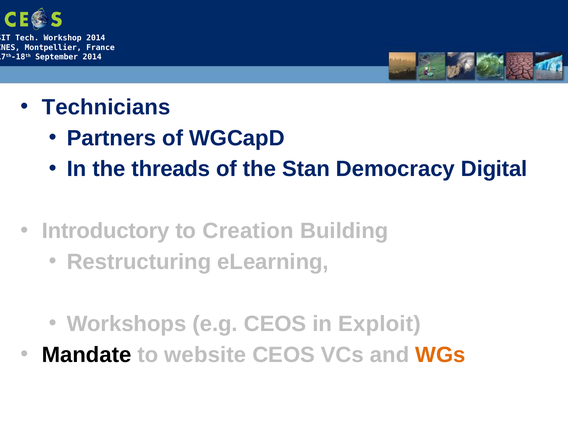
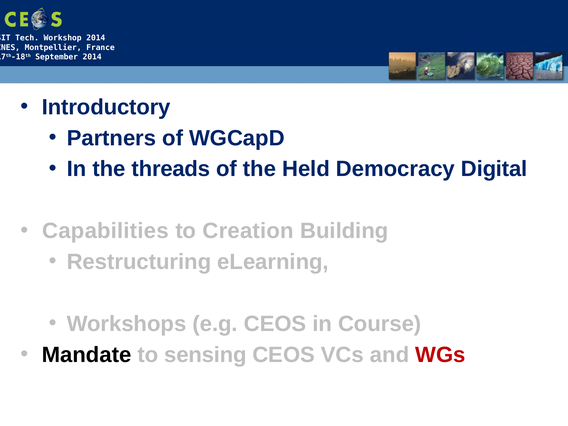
Technicians: Technicians -> Introductory
Stan: Stan -> Held
Introductory: Introductory -> Capabilities
Exploit: Exploit -> Course
website: website -> sensing
WGs colour: orange -> red
